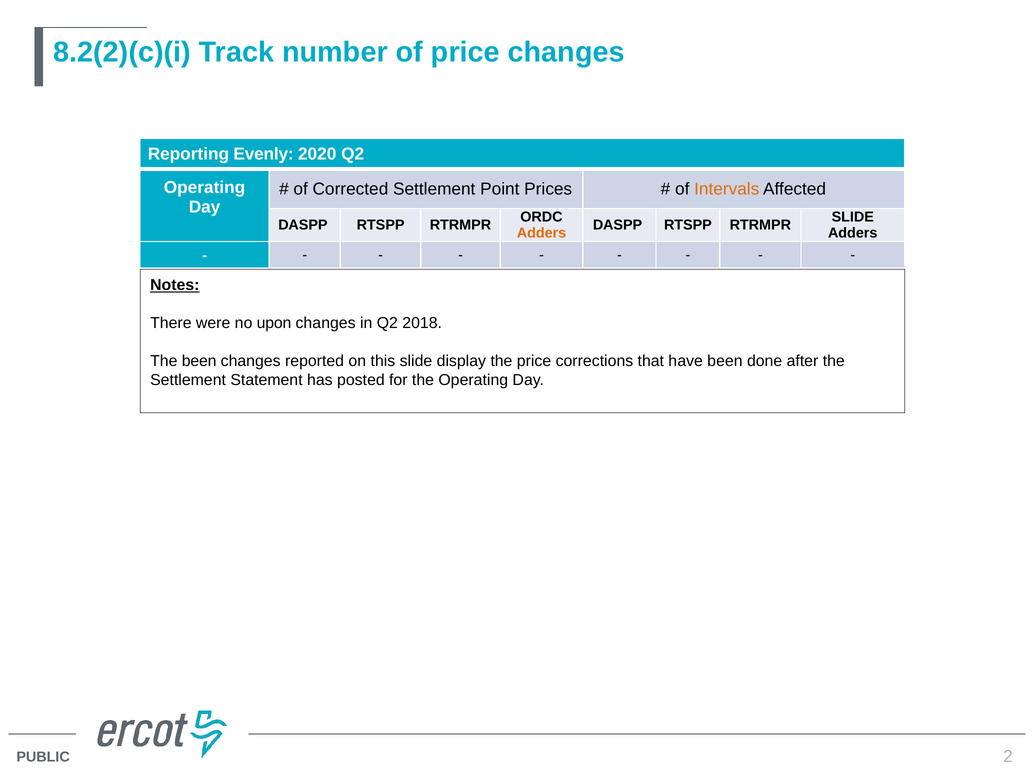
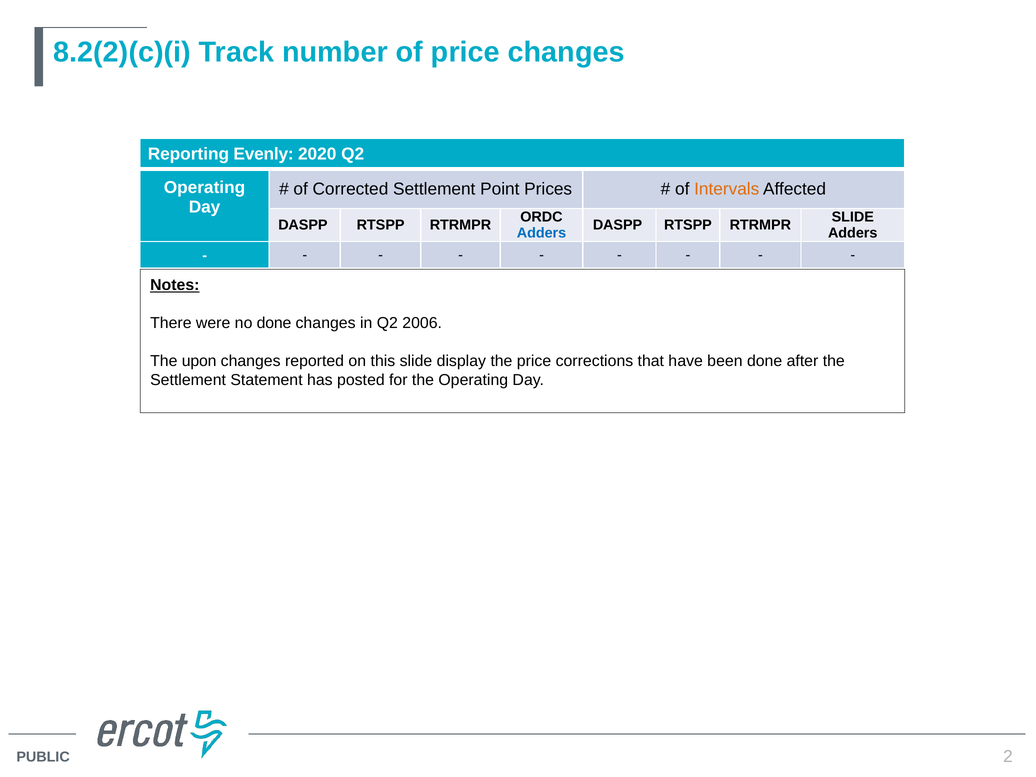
Adders at (541, 233) colour: orange -> blue
no upon: upon -> done
2018: 2018 -> 2006
The been: been -> upon
